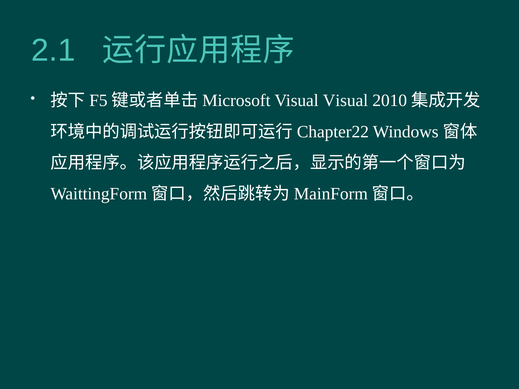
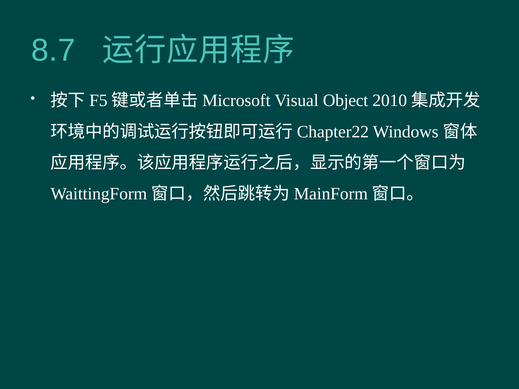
2.1: 2.1 -> 8.7
Visual Visual: Visual -> Object
